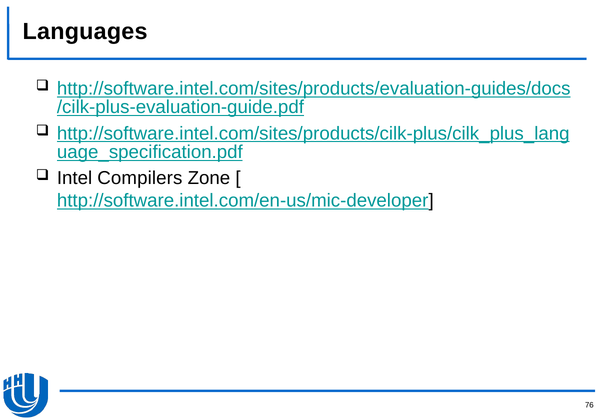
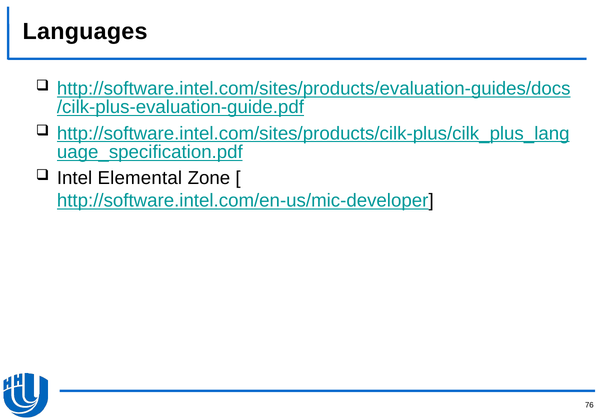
Compilers: Compilers -> Elemental
